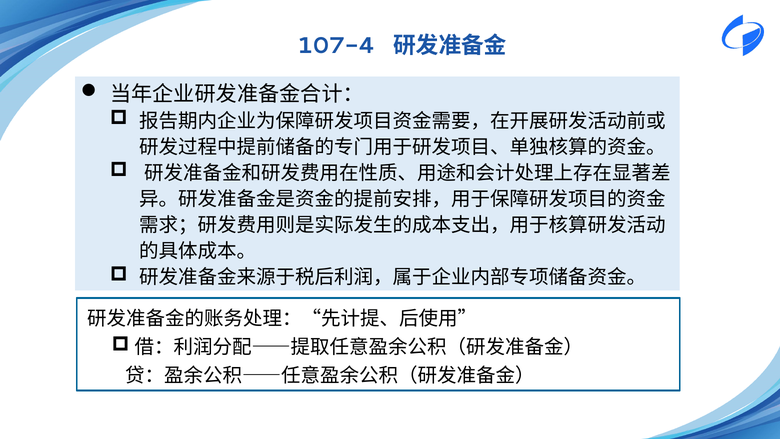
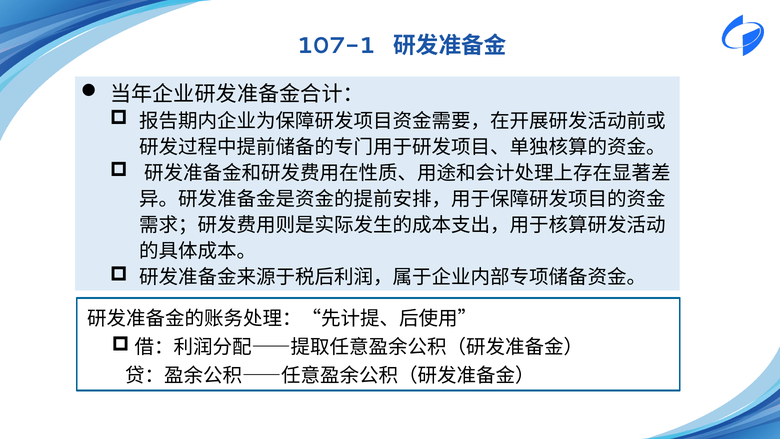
107-4: 107-4 -> 107-1
